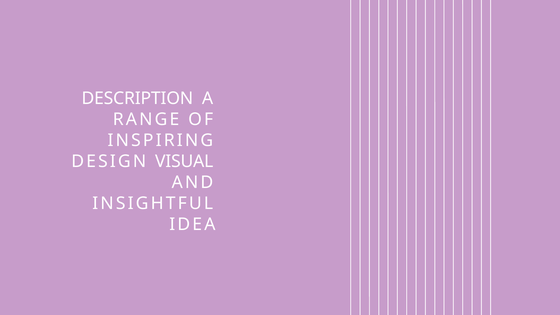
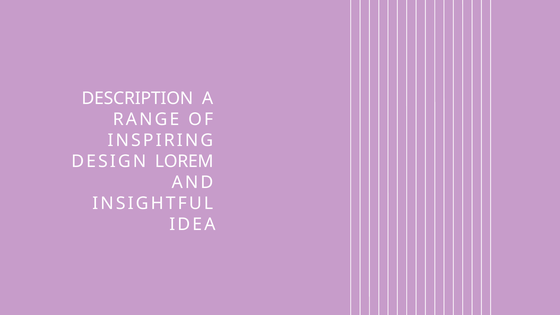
VISUAL: VISUAL -> LOREM
